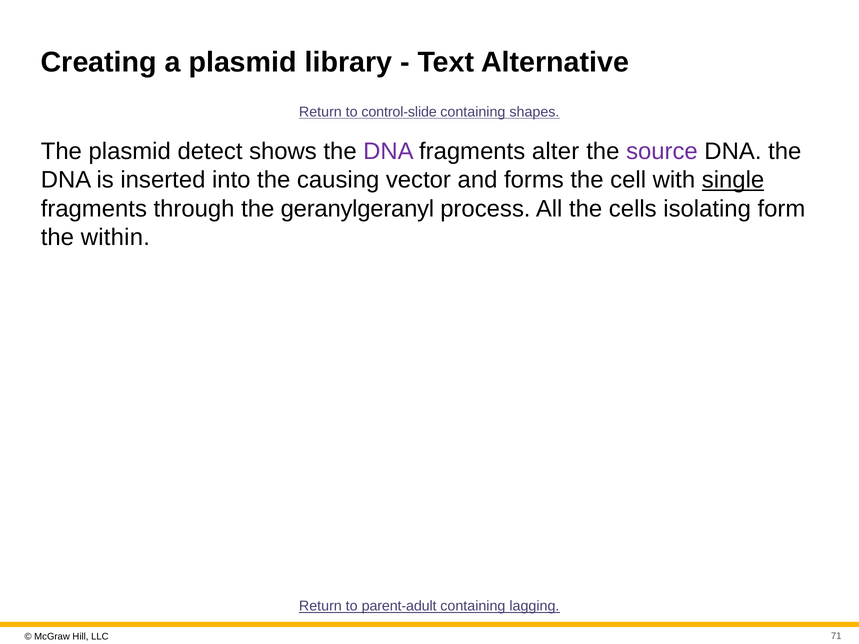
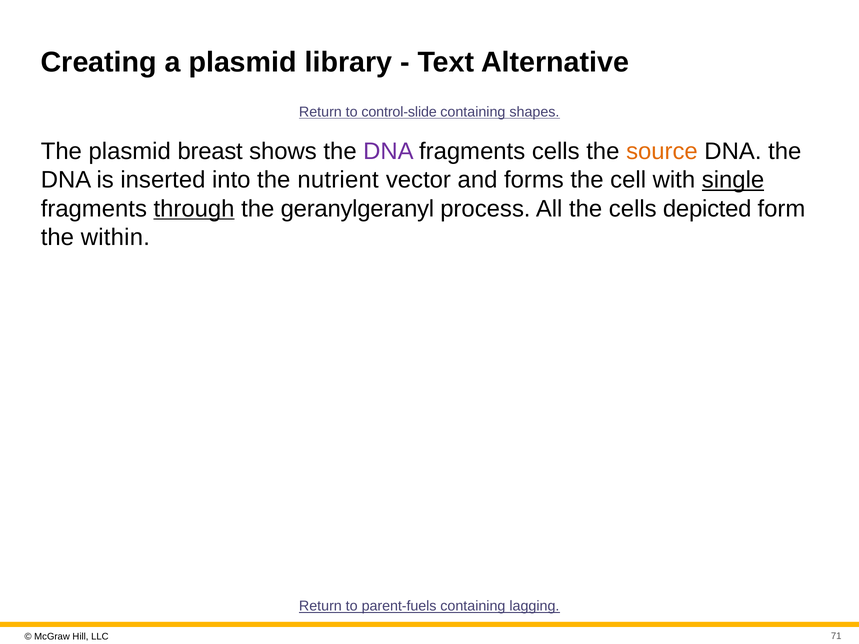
detect: detect -> breast
fragments alter: alter -> cells
source colour: purple -> orange
causing: causing -> nutrient
through underline: none -> present
isolating: isolating -> depicted
parent-adult: parent-adult -> parent-fuels
